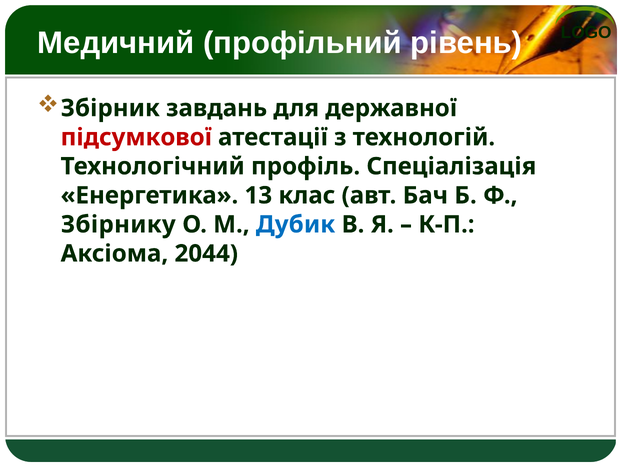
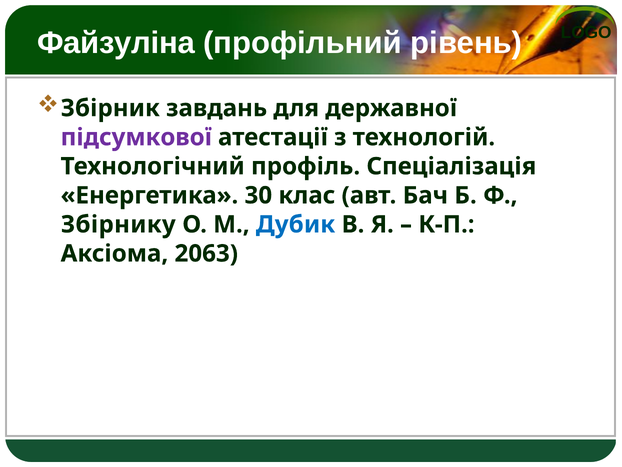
Медичний: Медичний -> Файзуліна
підсумкової colour: red -> purple
13: 13 -> 30
2044: 2044 -> 2063
